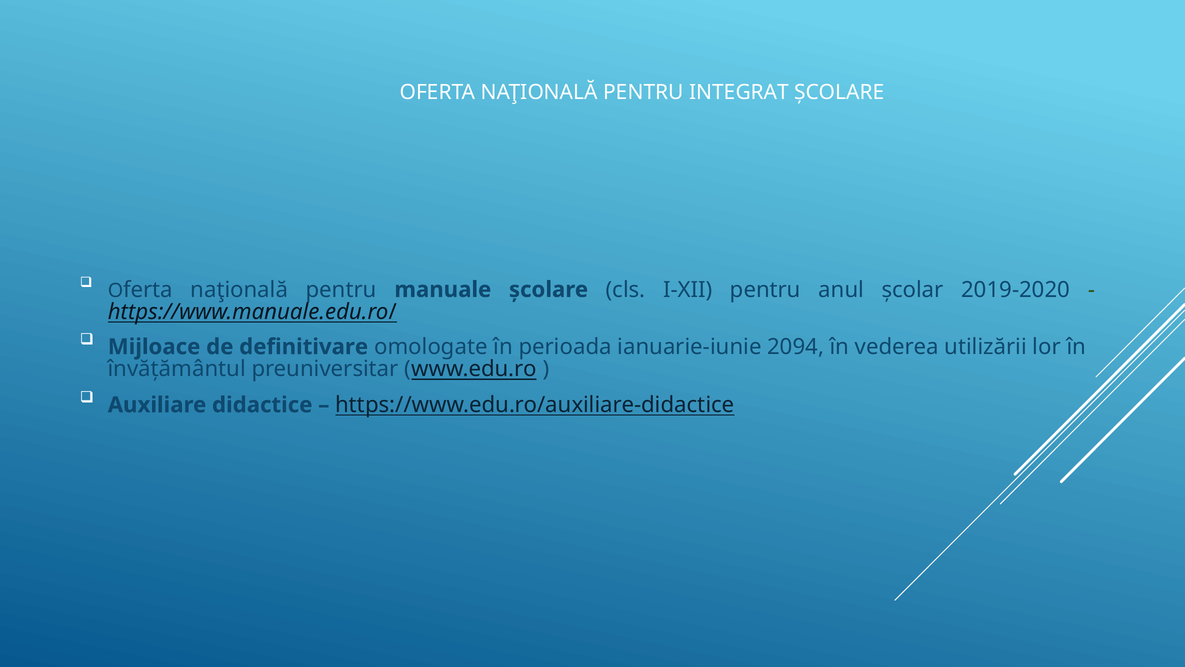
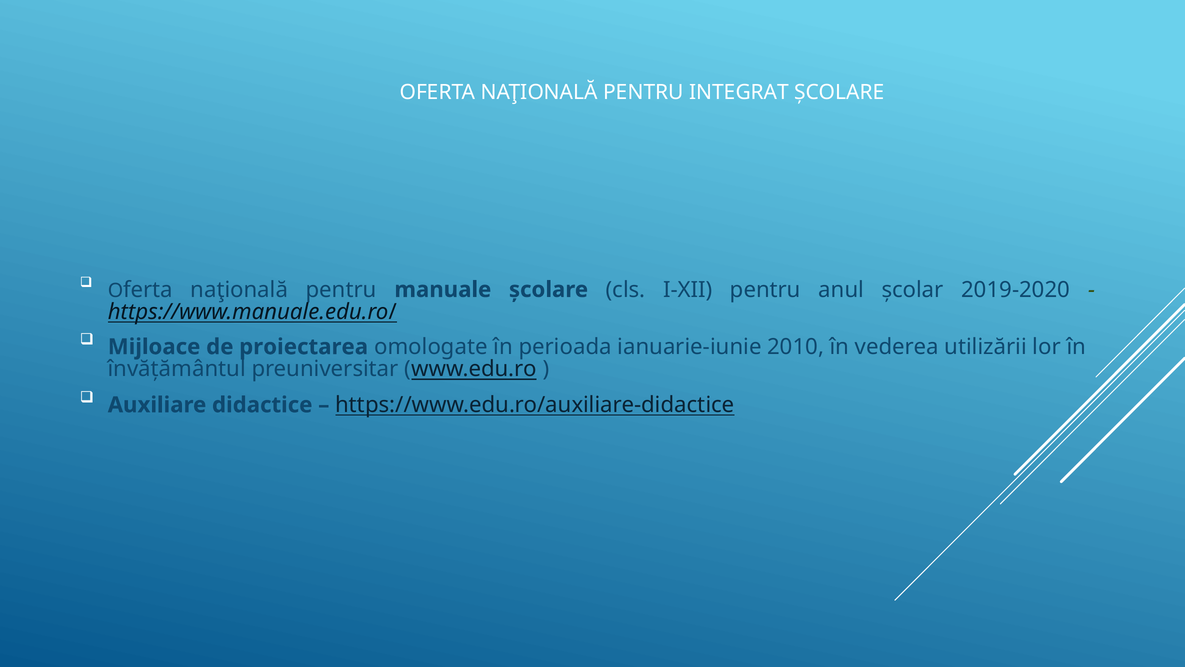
definitivare: definitivare -> proiectarea
2094: 2094 -> 2010
